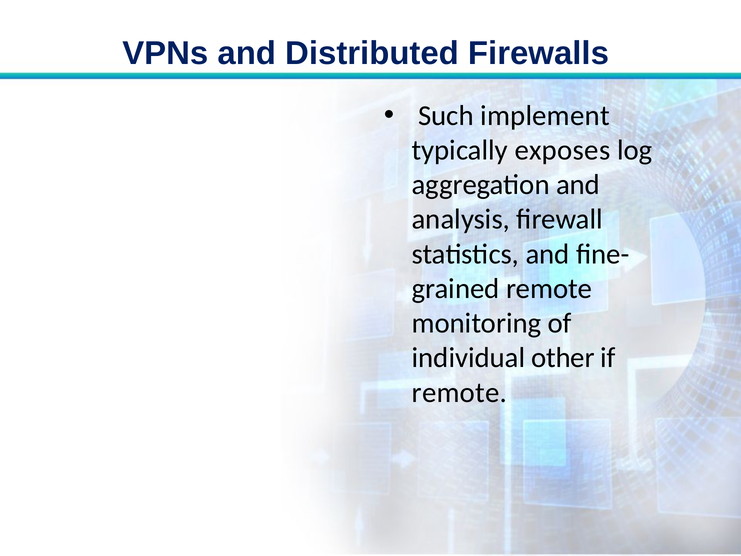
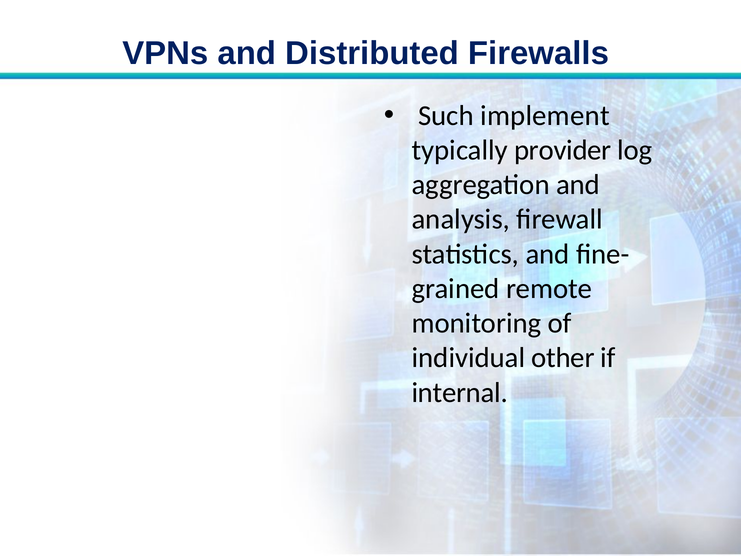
exposes: exposes -> provider
remote at (459, 392): remote -> internal
